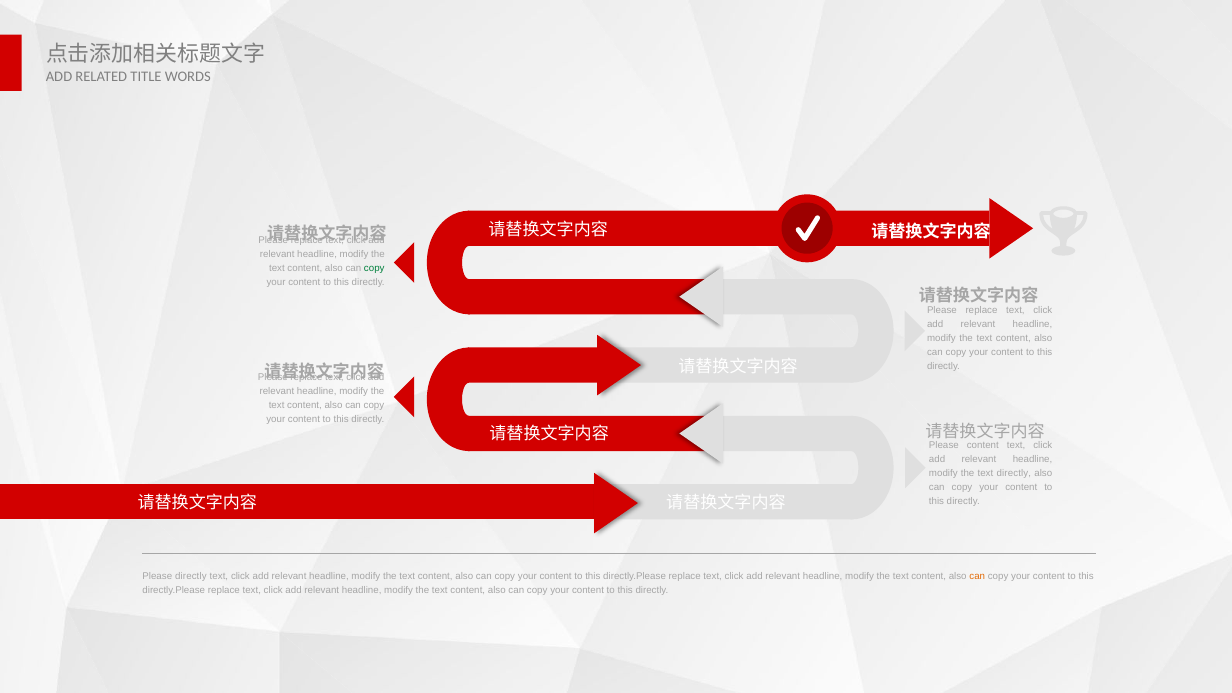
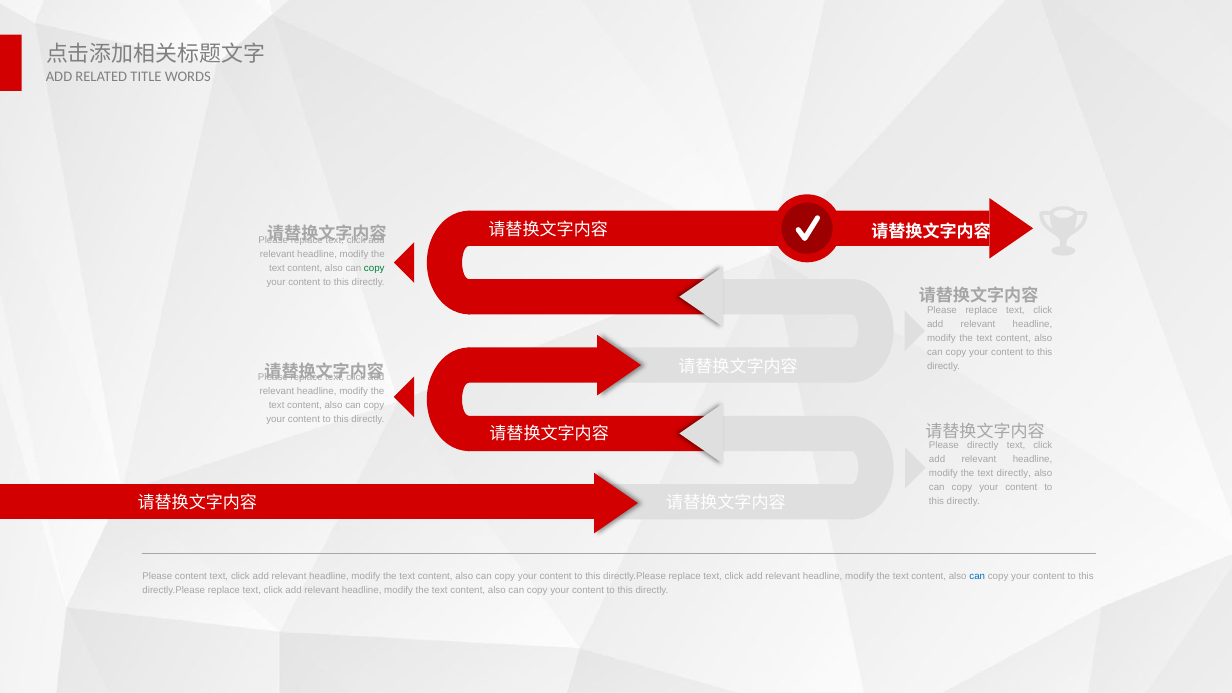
Please content: content -> directly
Please directly: directly -> content
can at (977, 577) colour: orange -> blue
